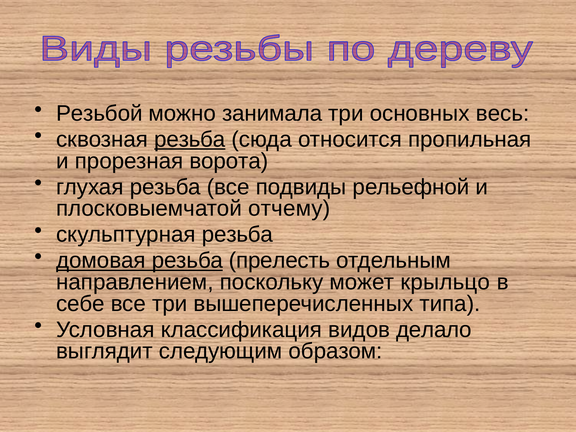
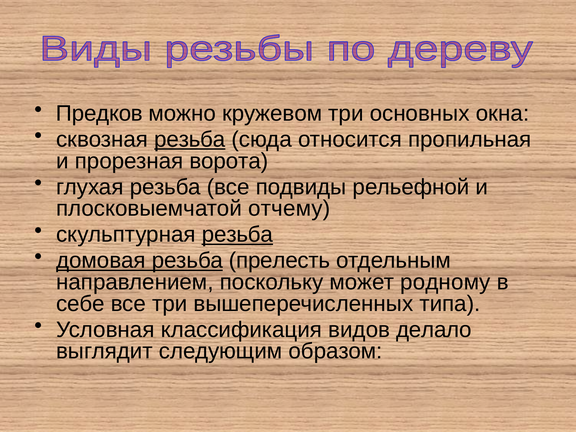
Резьбой: Резьбой -> Предков
занимала: занимала -> кружевом
весь: весь -> окна
резьба at (237, 235) underline: none -> present
крыльцо: крыльцо -> родному
